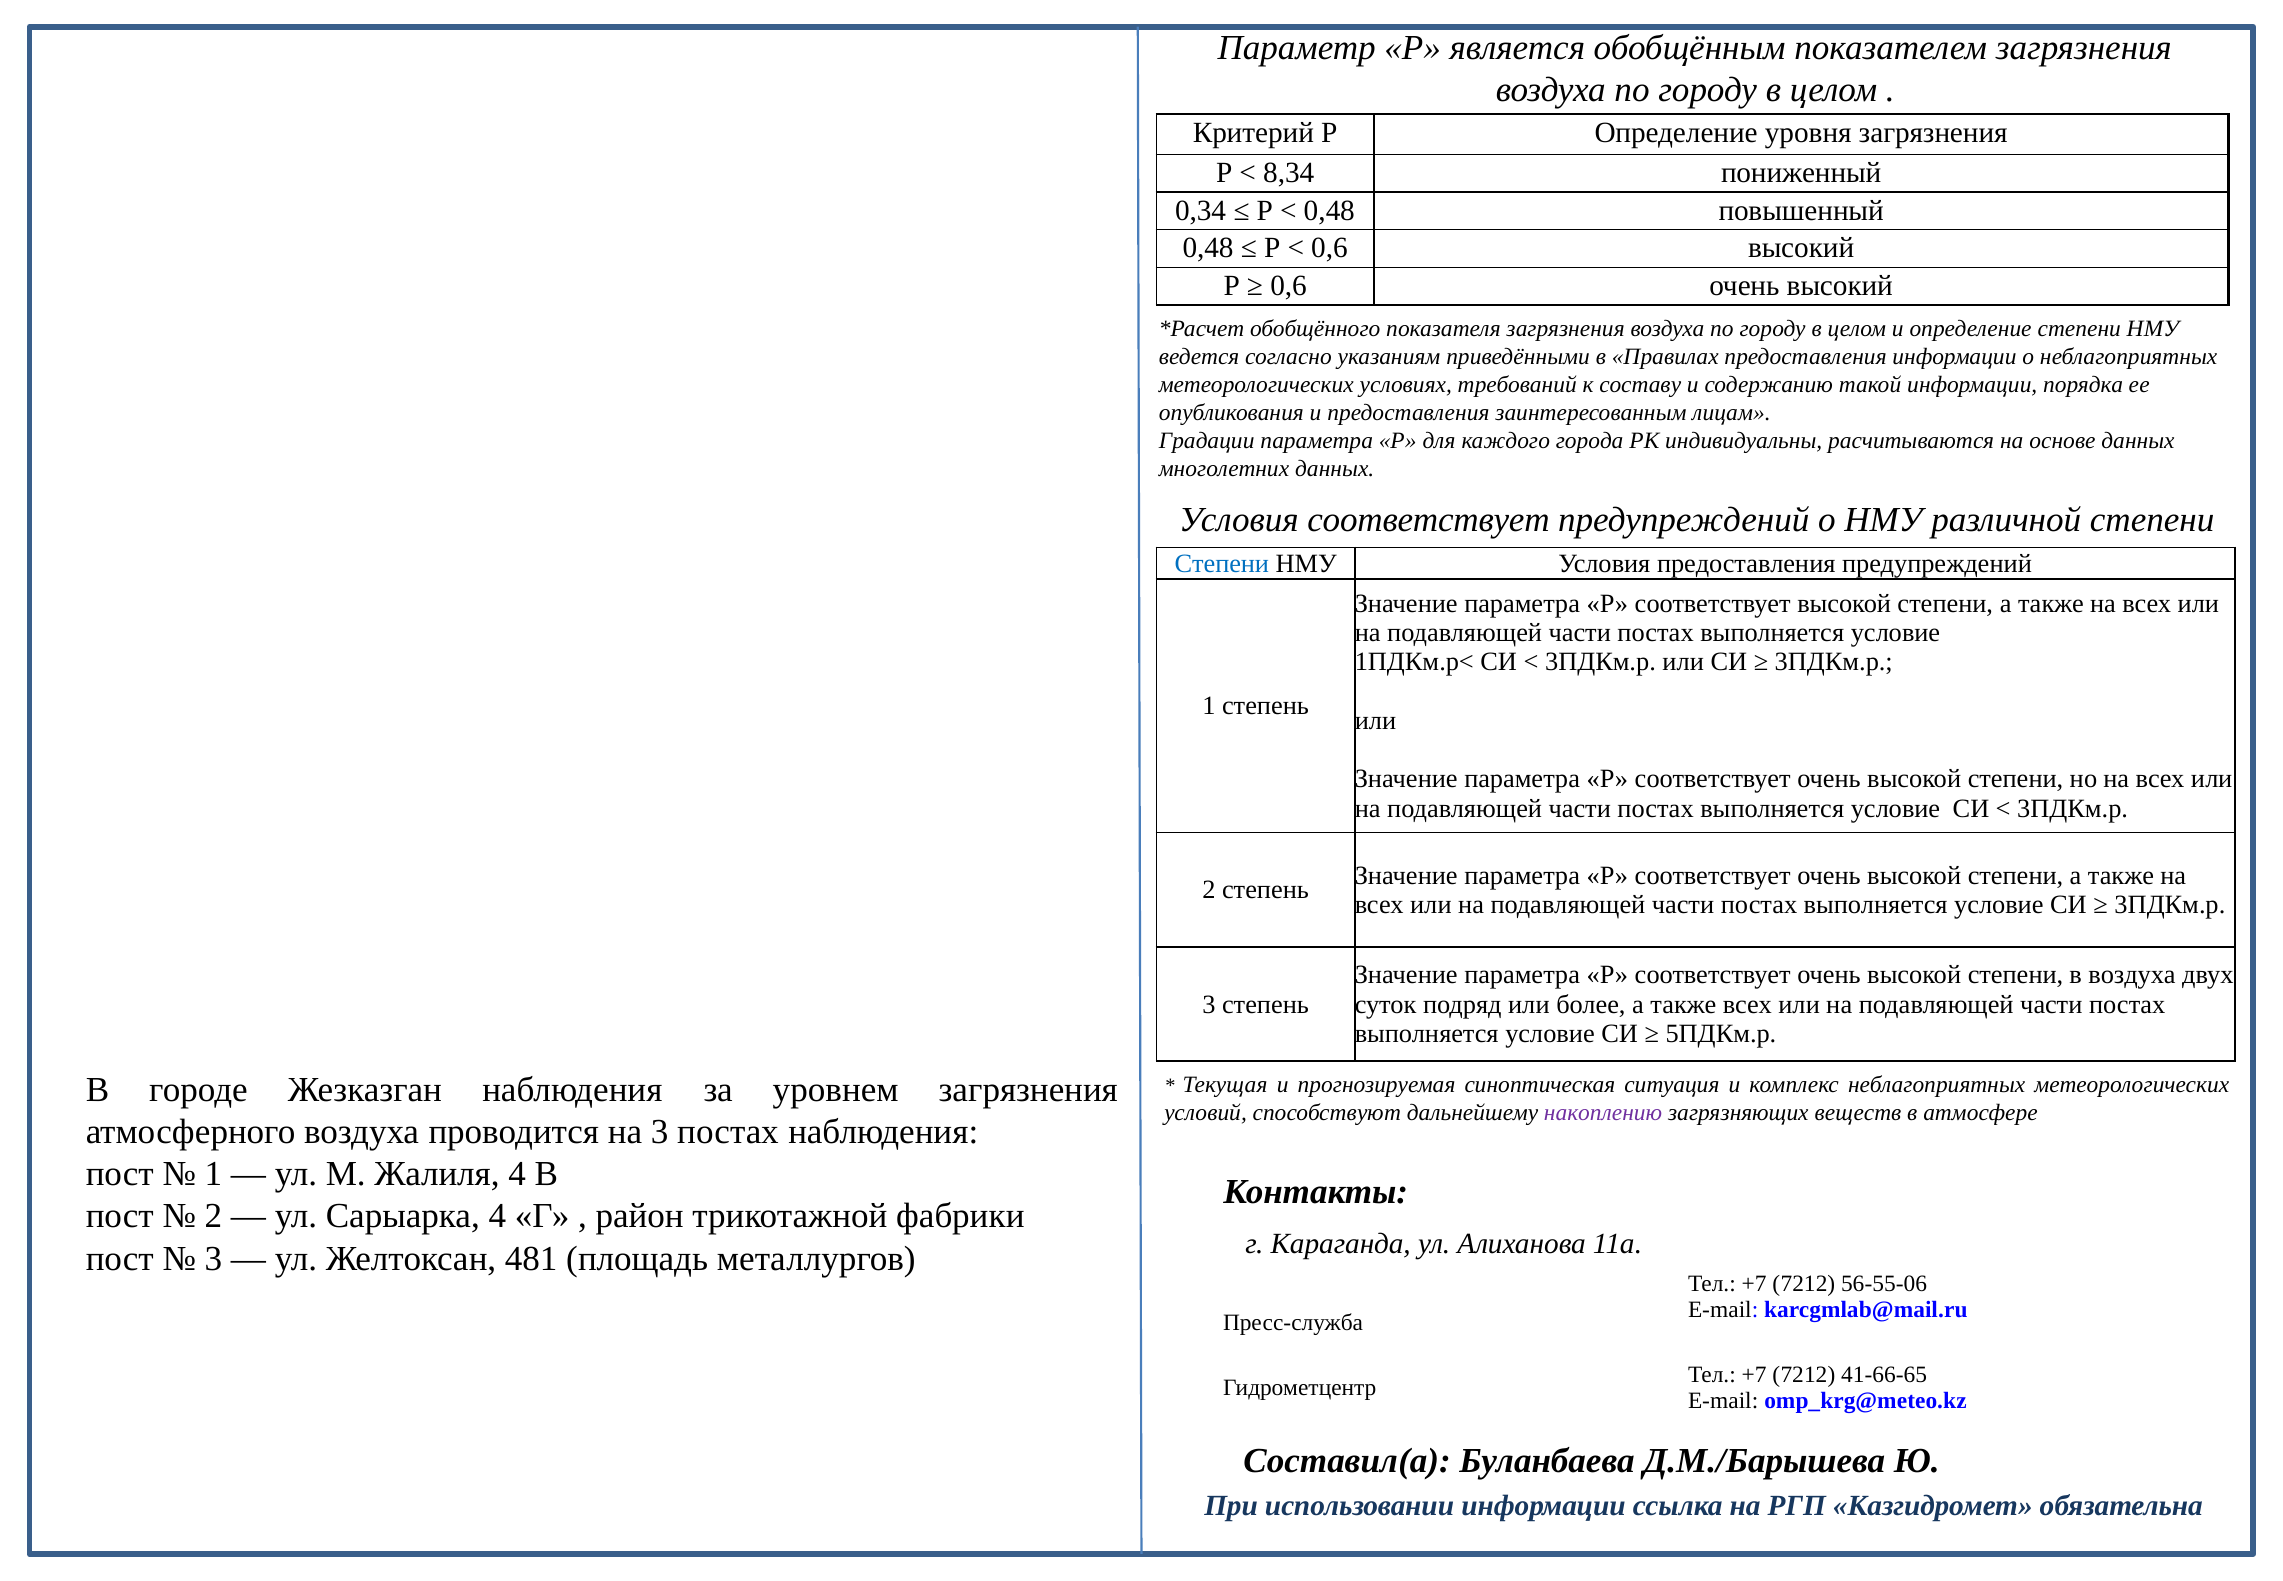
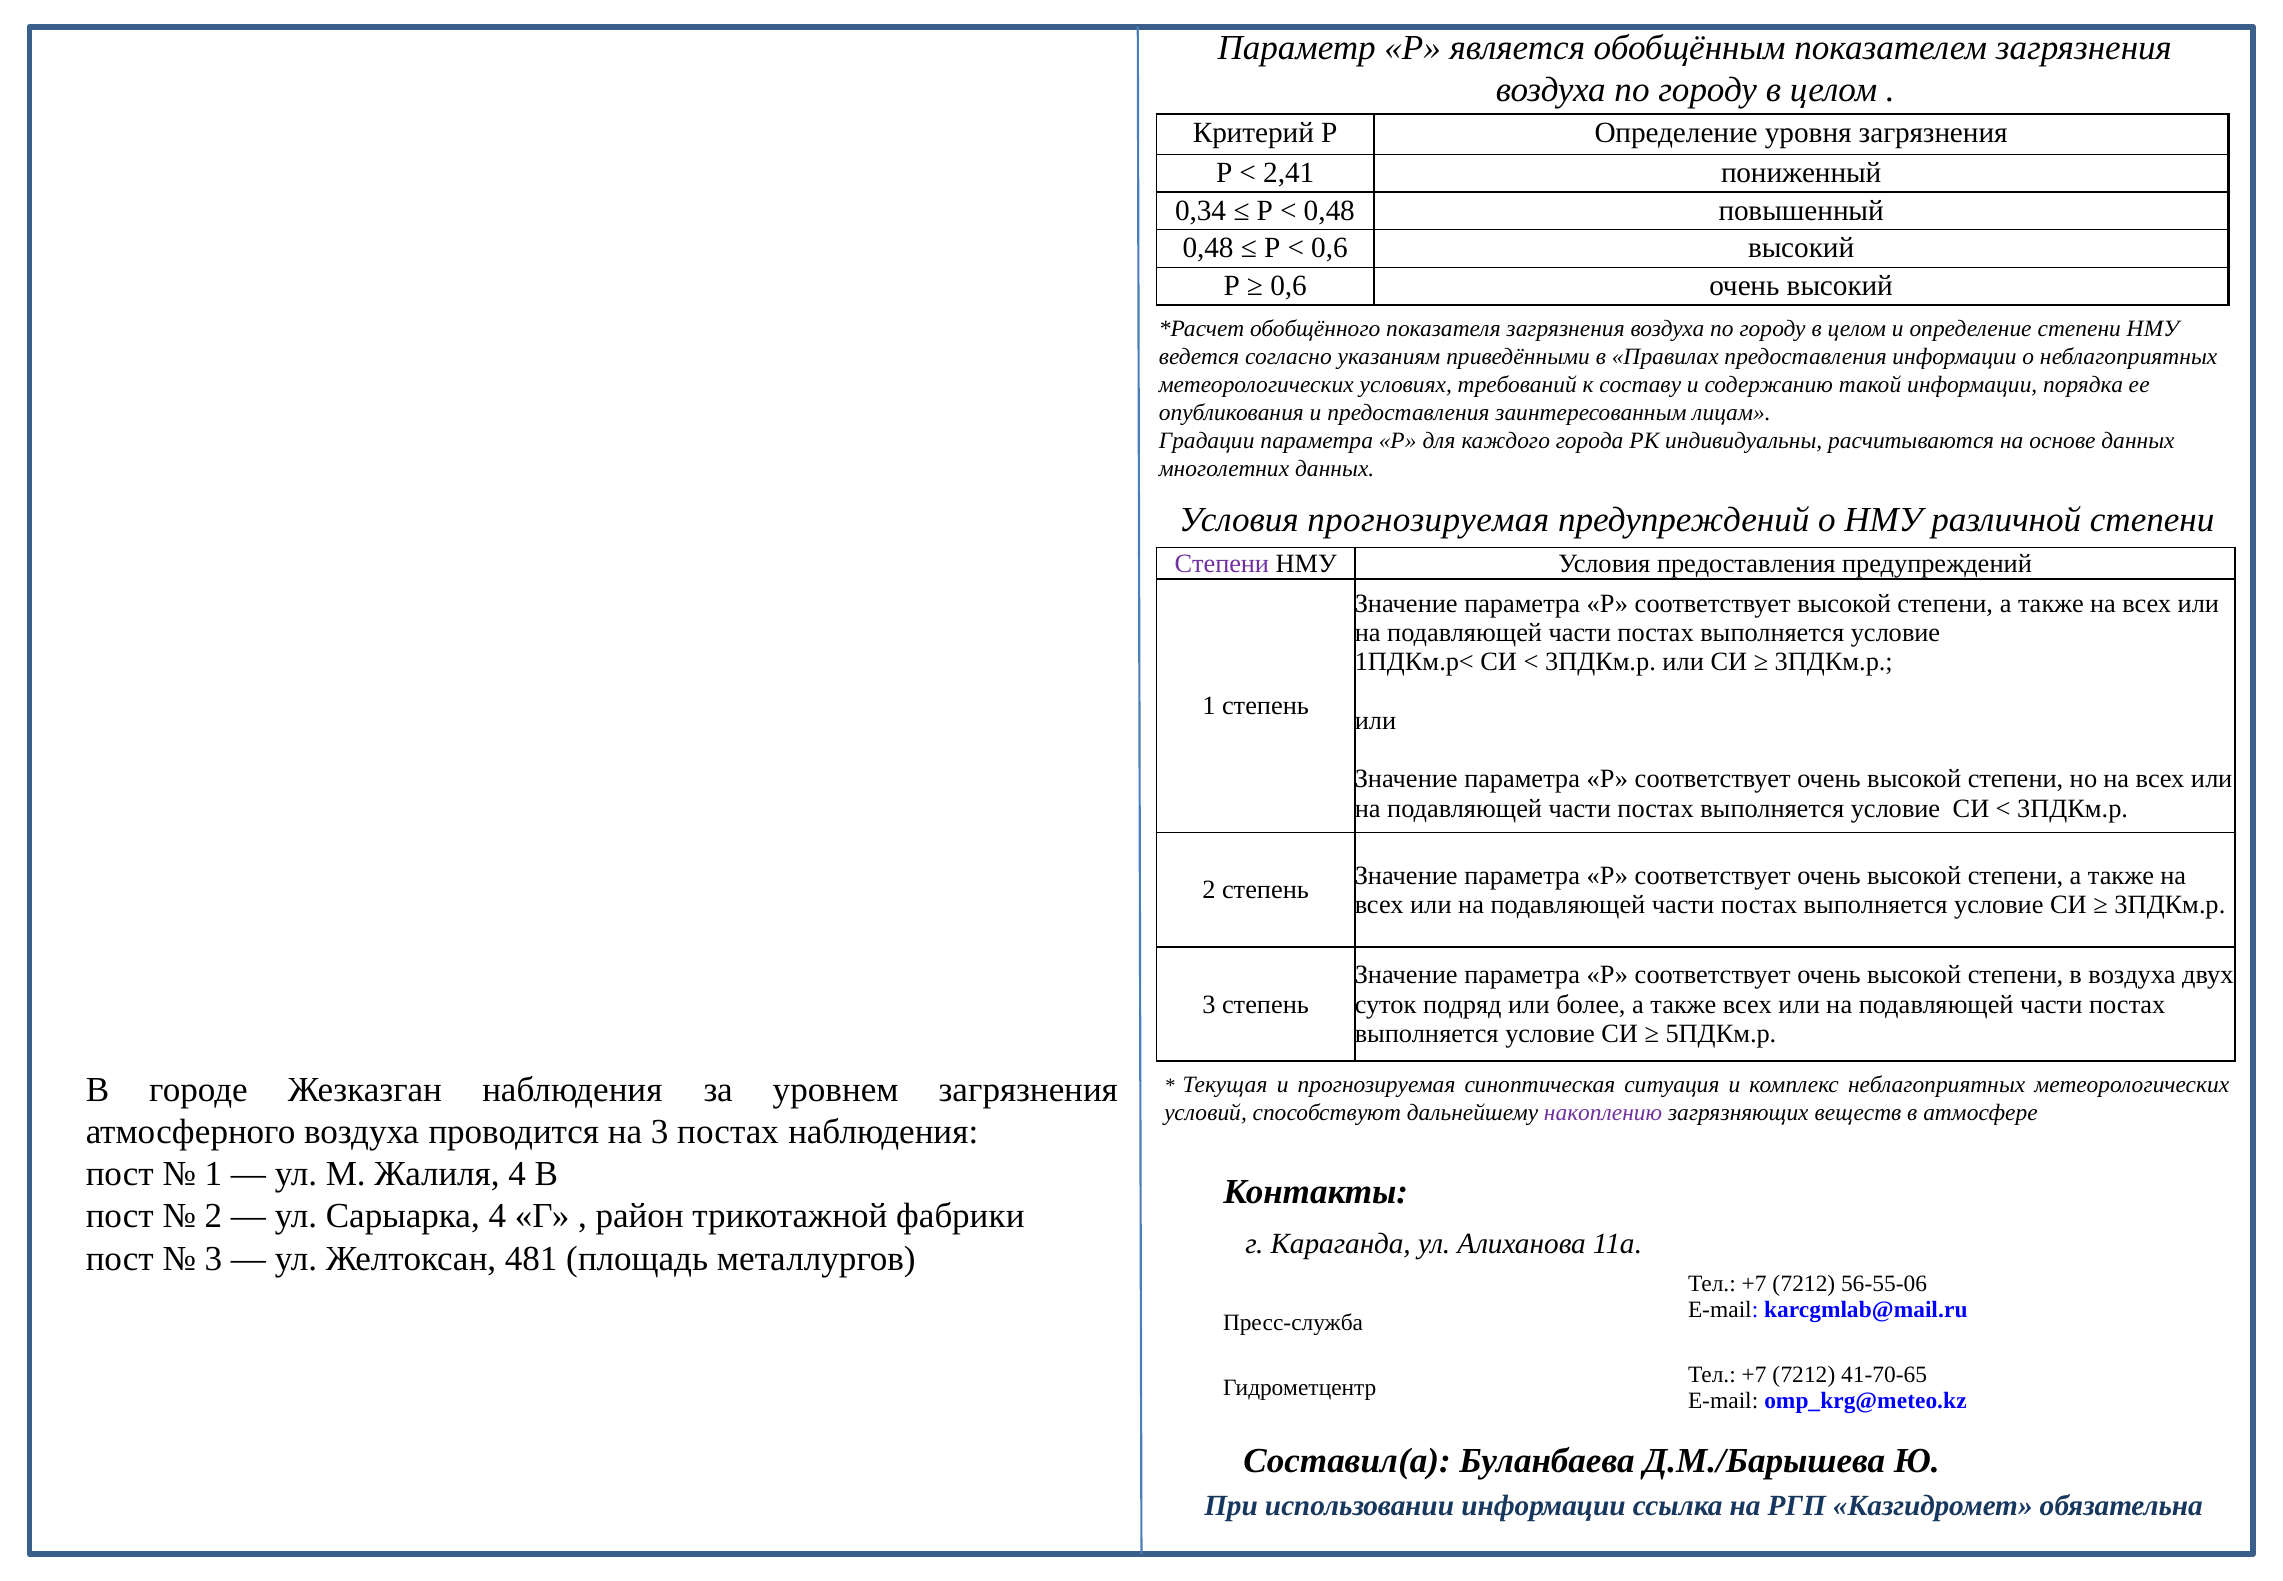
8,34: 8,34 -> 2,41
Условия соответствует: соответствует -> прогнозируемая
Степени at (1222, 563) colour: blue -> purple
41-66-65: 41-66-65 -> 41-70-65
